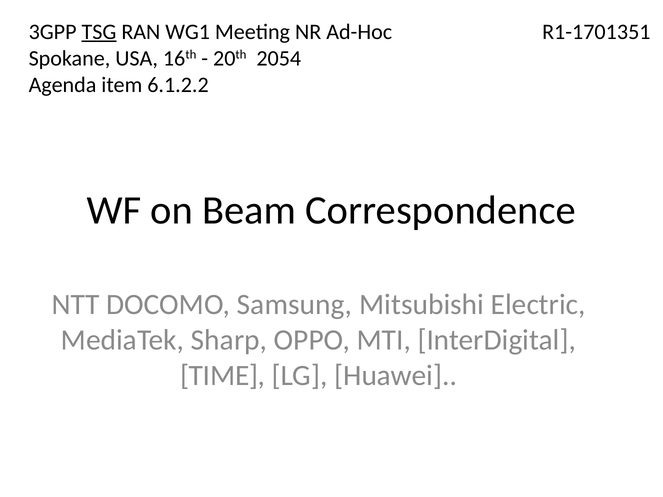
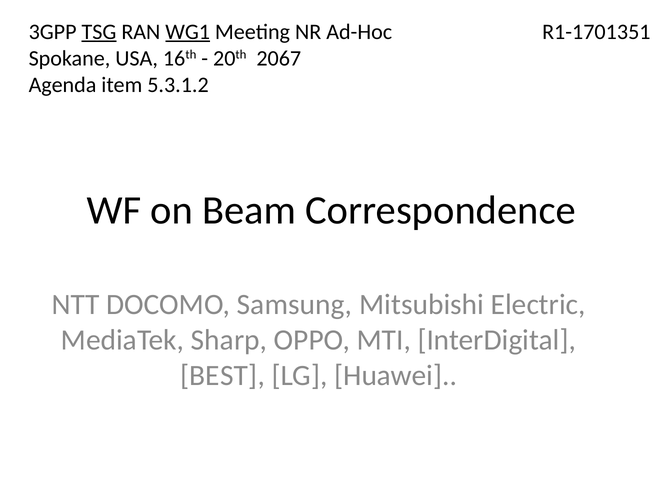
WG1 underline: none -> present
2054: 2054 -> 2067
6.1.2.2: 6.1.2.2 -> 5.3.1.2
TIME: TIME -> BEST
